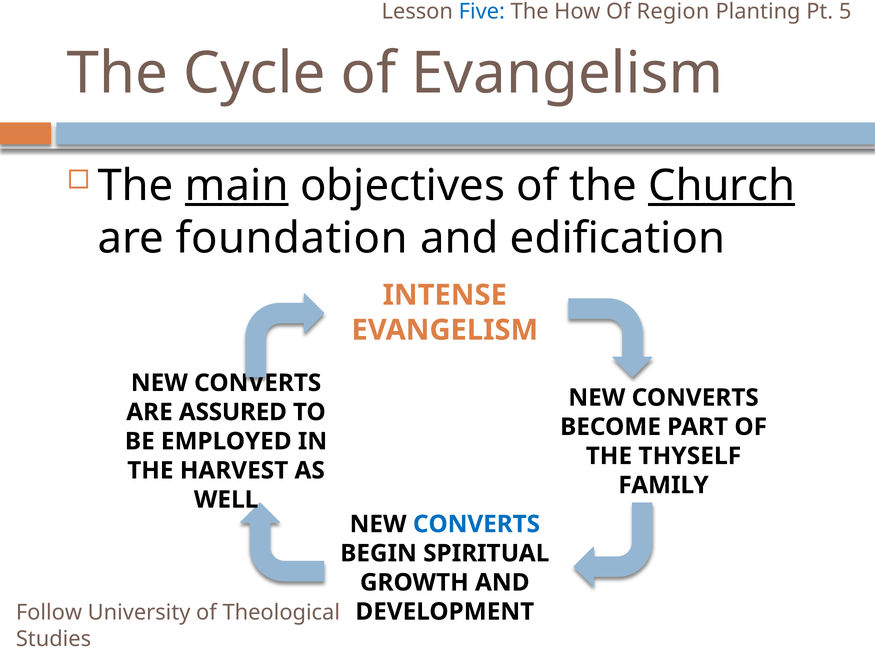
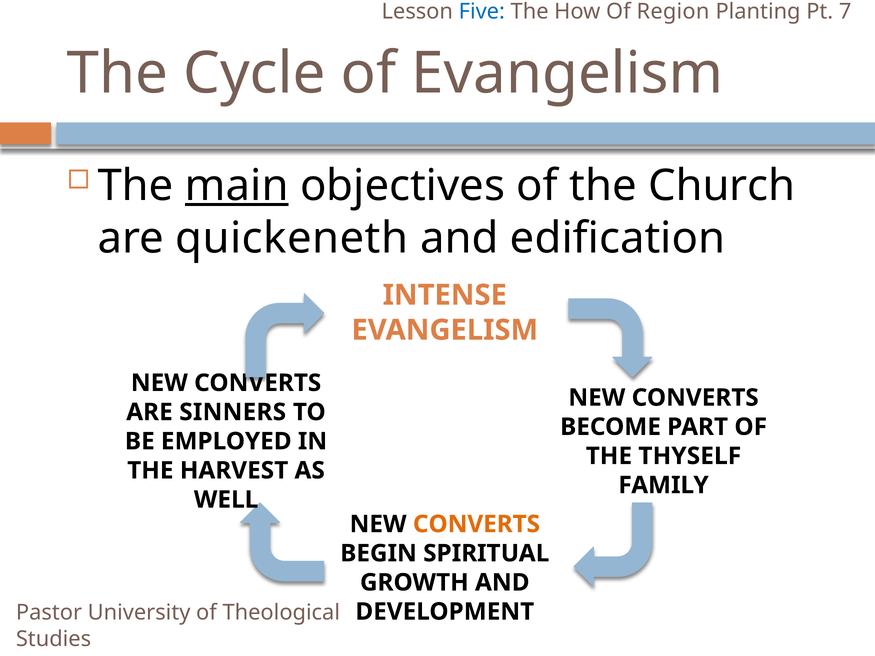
5: 5 -> 7
Church underline: present -> none
foundation: foundation -> quickeneth
ASSURED: ASSURED -> SINNERS
CONVERTS at (476, 524) colour: blue -> orange
Follow: Follow -> Pastor
